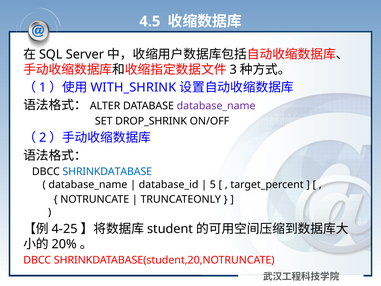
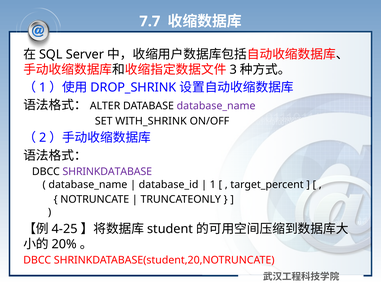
4.5: 4.5 -> 7.7
WITH_SHRINK: WITH_SHRINK -> DROP_SHRINK
DROP_SHRINK: DROP_SHRINK -> WITH_SHRINK
SHRINKDATABASE colour: blue -> purple
5 at (213, 185): 5 -> 1
